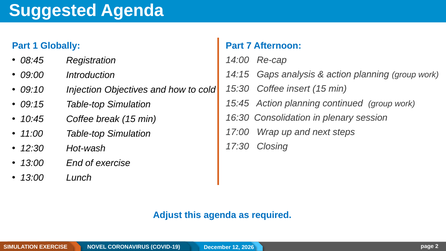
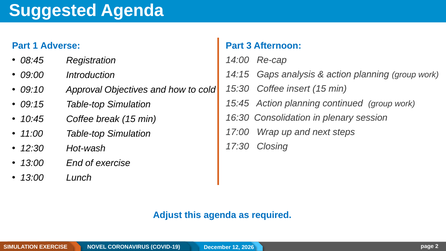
7: 7 -> 3
Globally: Globally -> Adverse
Injection: Injection -> Approval
